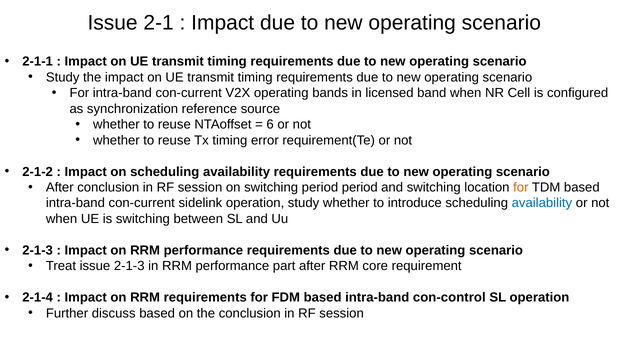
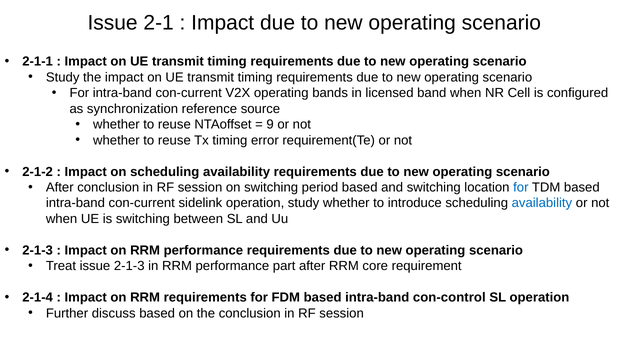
6: 6 -> 9
period period: period -> based
for at (521, 187) colour: orange -> blue
